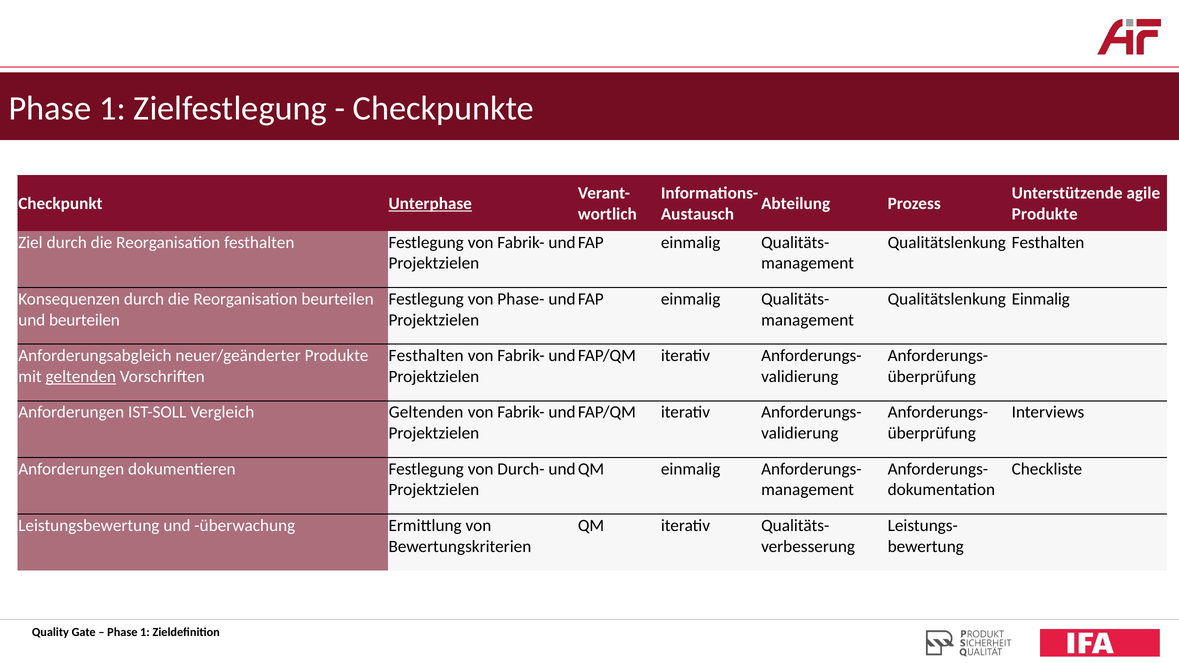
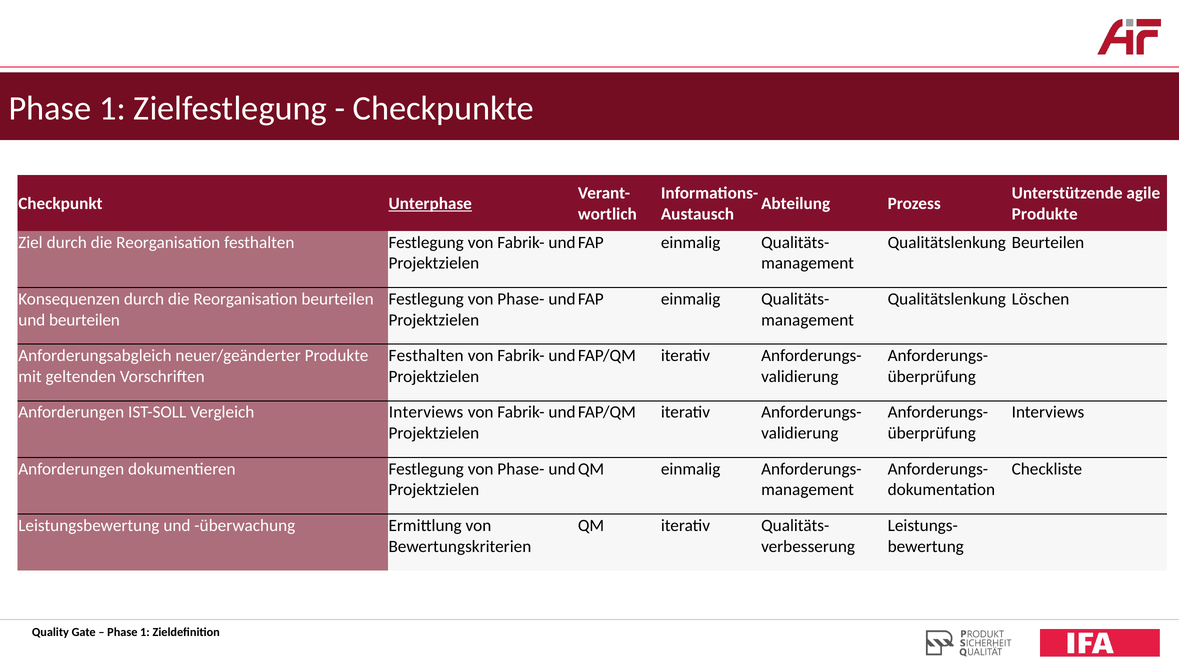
Qualitätslenkung Festhalten: Festhalten -> Beurteilen
Qualitätslenkung Einmalig: Einmalig -> Löschen
geltenden at (81, 377) underline: present -> none
Vergleich Geltenden: Geltenden -> Interviews
dokumentieren Festlegung von Durch-: Durch- -> Phase-
